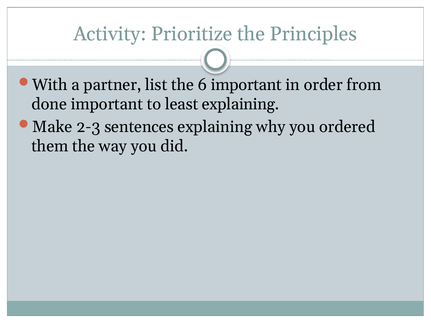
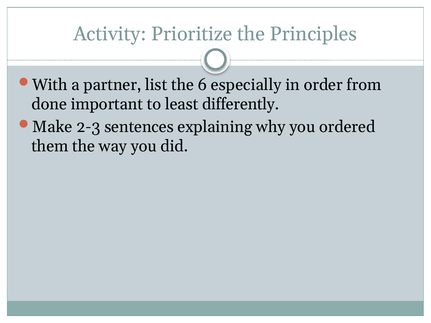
6 important: important -> especially
least explaining: explaining -> differently
